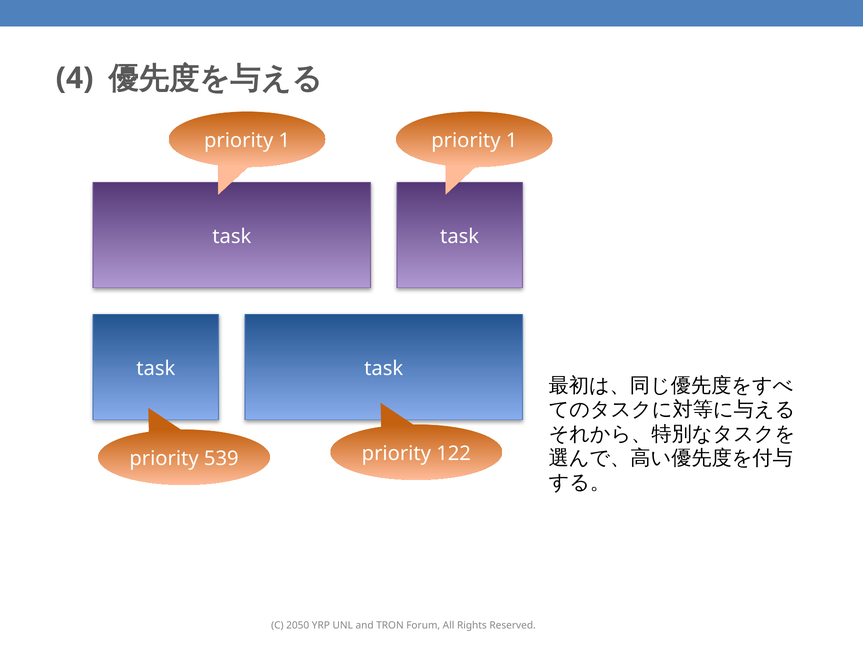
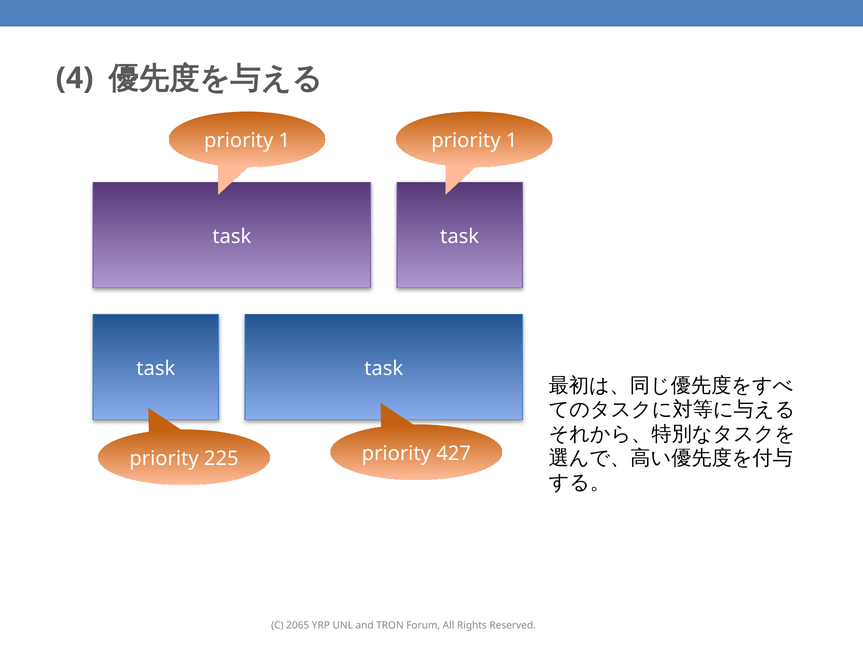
122: 122 -> 427
539: 539 -> 225
2050: 2050 -> 2065
